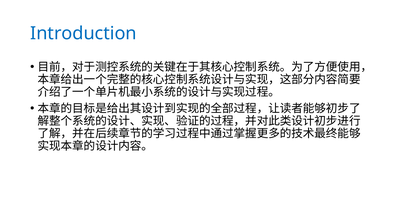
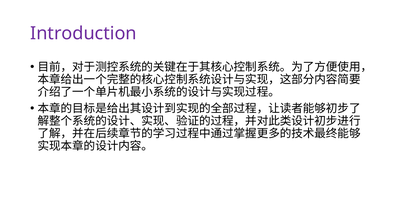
Introduction colour: blue -> purple
